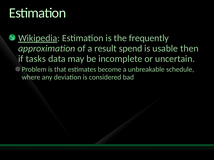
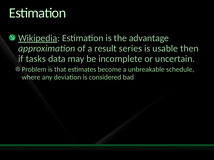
frequently: frequently -> advantage
spend: spend -> series
